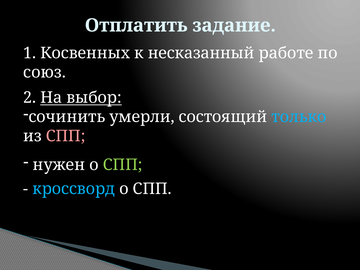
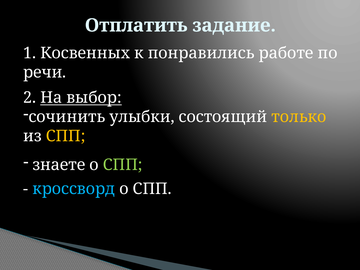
несказанный: несказанный -> понравились
союз: союз -> речи
умерли: умерли -> улыбки
только colour: light blue -> yellow
СПП at (66, 136) colour: pink -> yellow
нужен: нужен -> знаете
